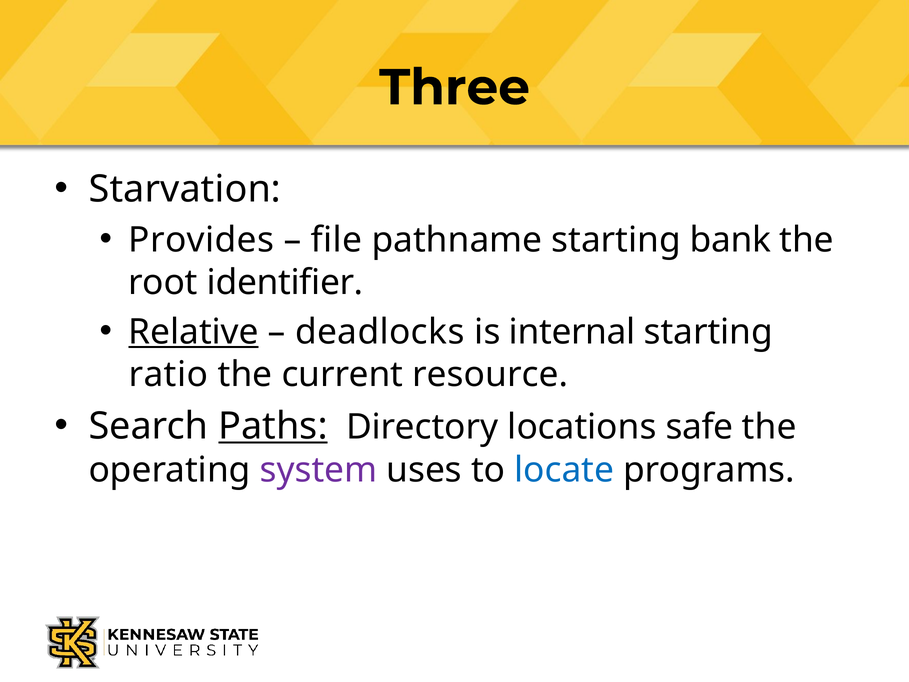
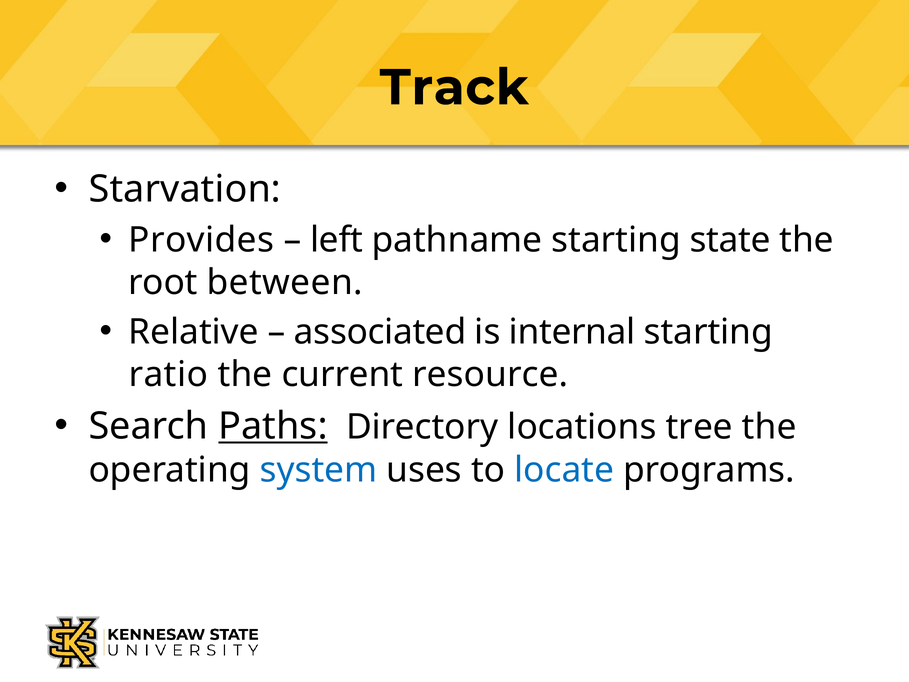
Three: Three -> Track
file: file -> left
bank: bank -> state
identifier: identifier -> between
Relative underline: present -> none
deadlocks: deadlocks -> associated
safe: safe -> tree
system colour: purple -> blue
